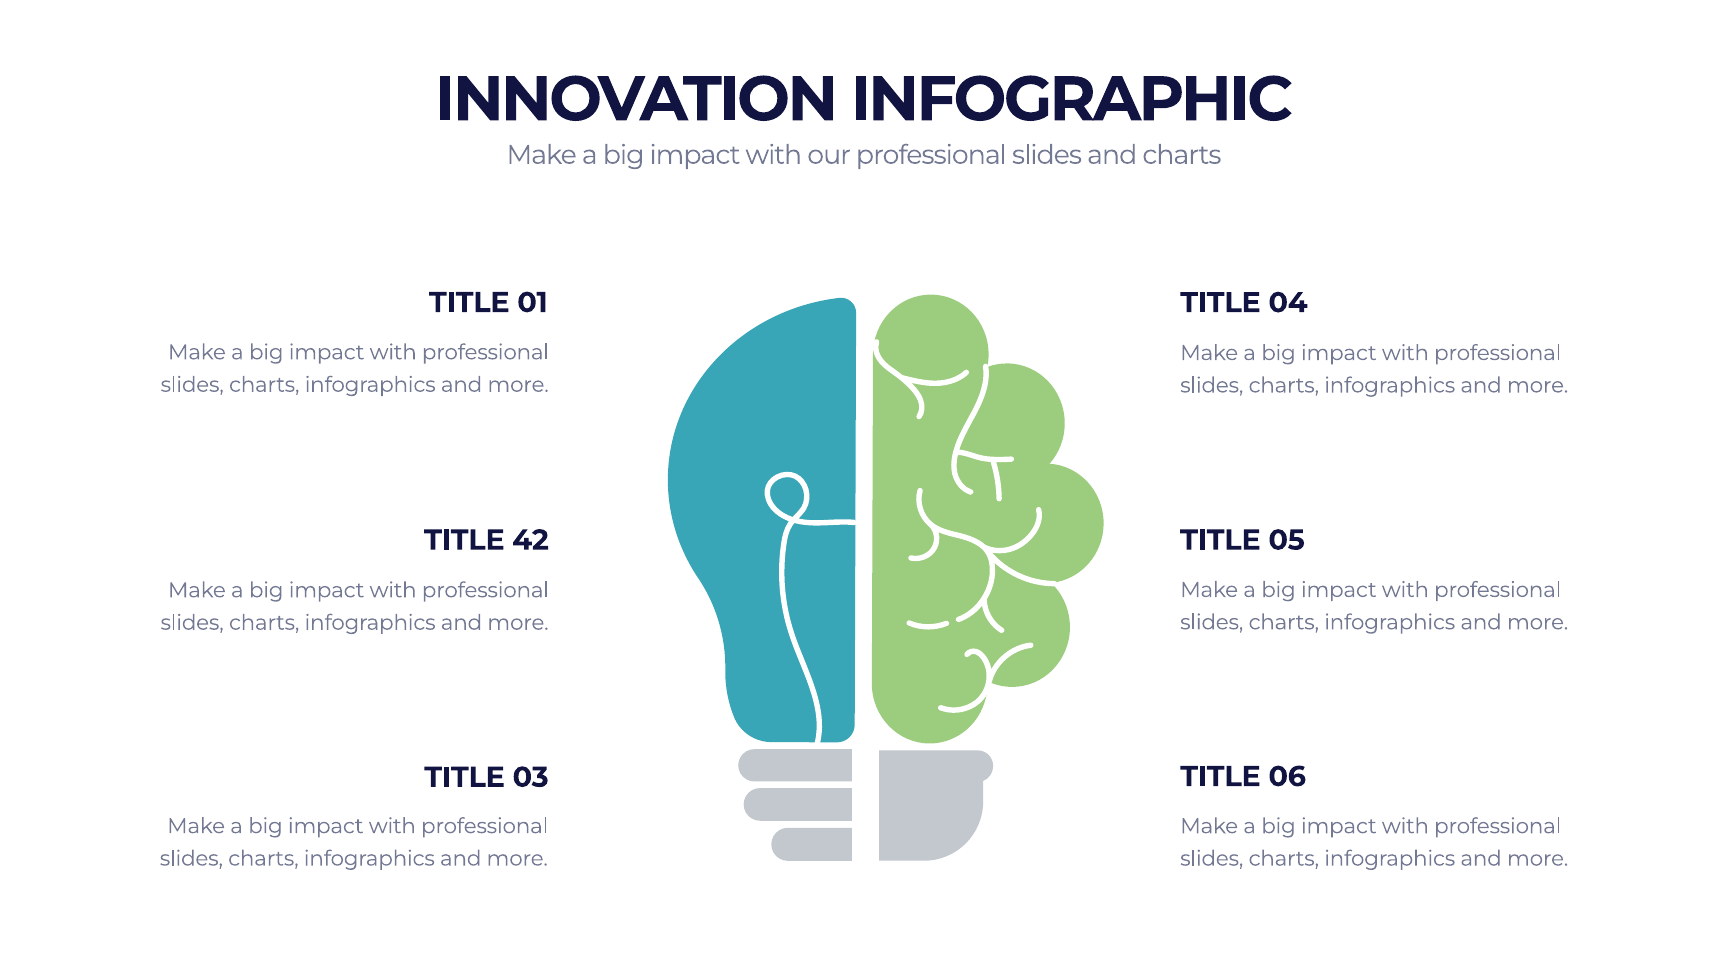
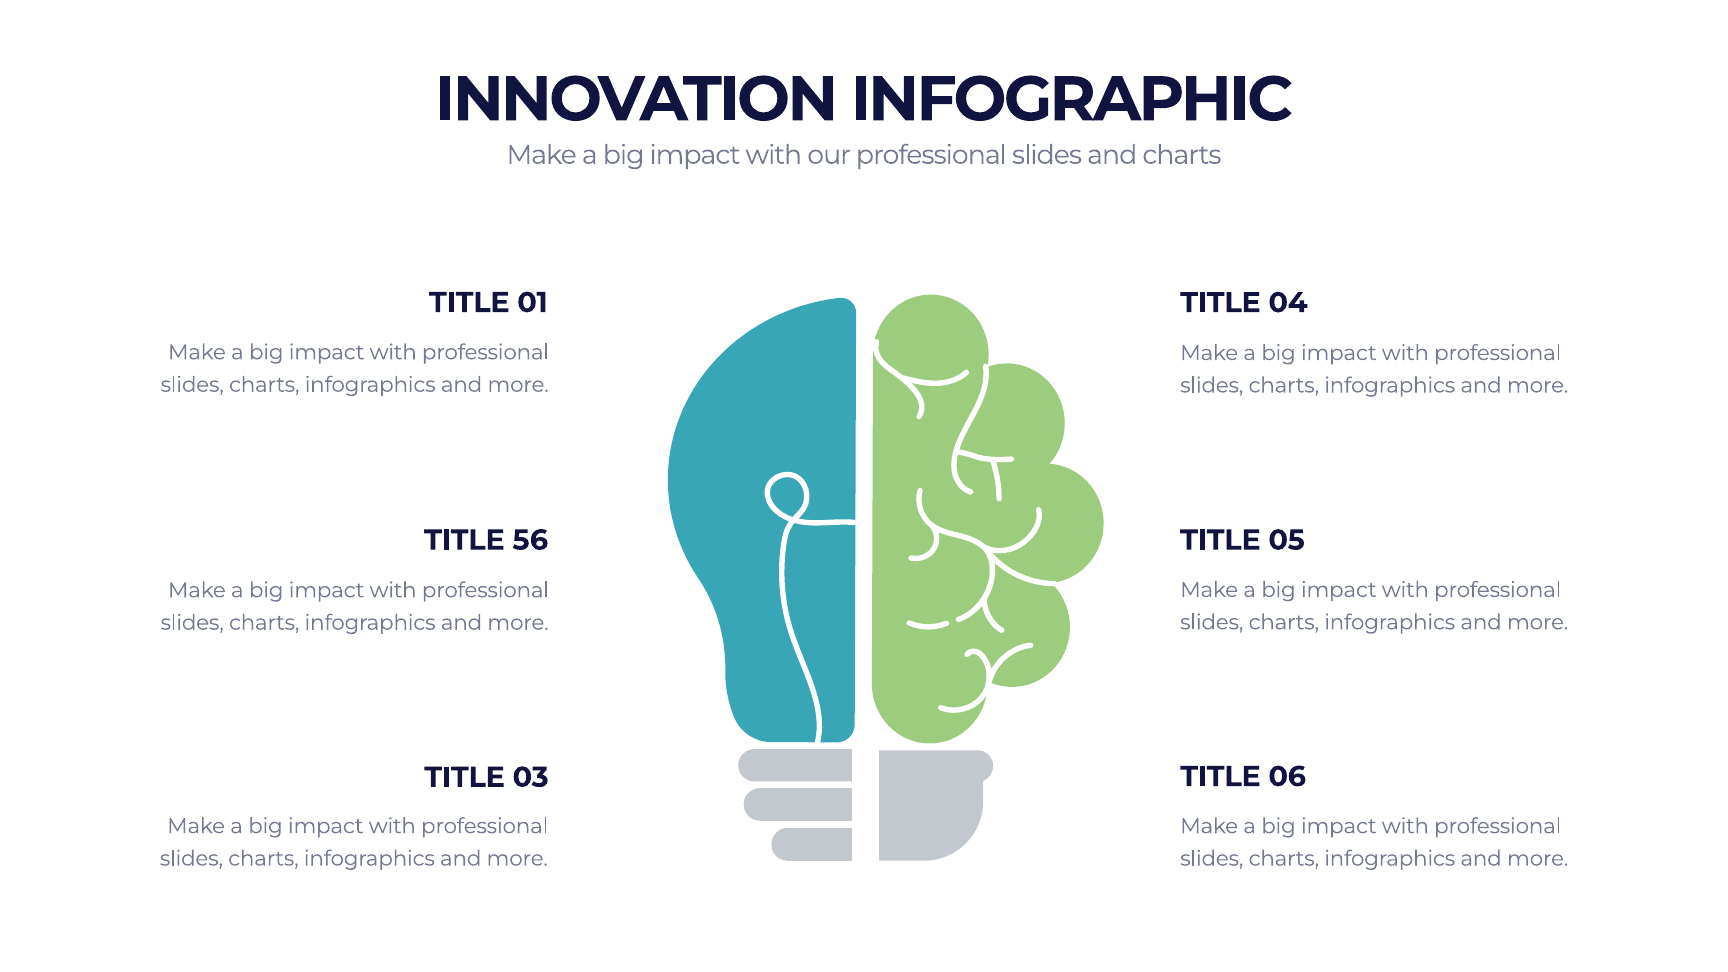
42: 42 -> 56
